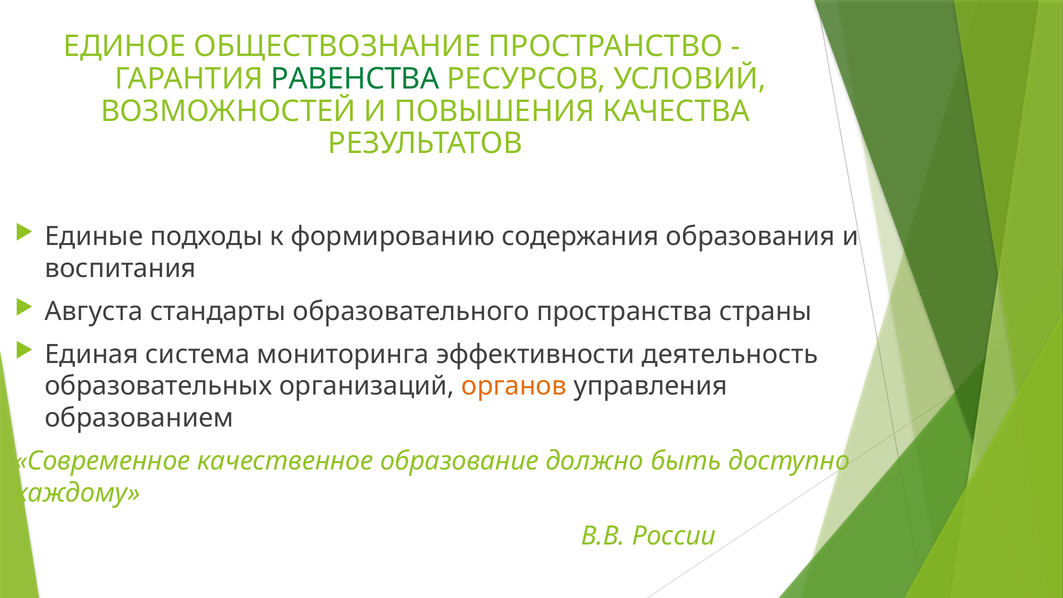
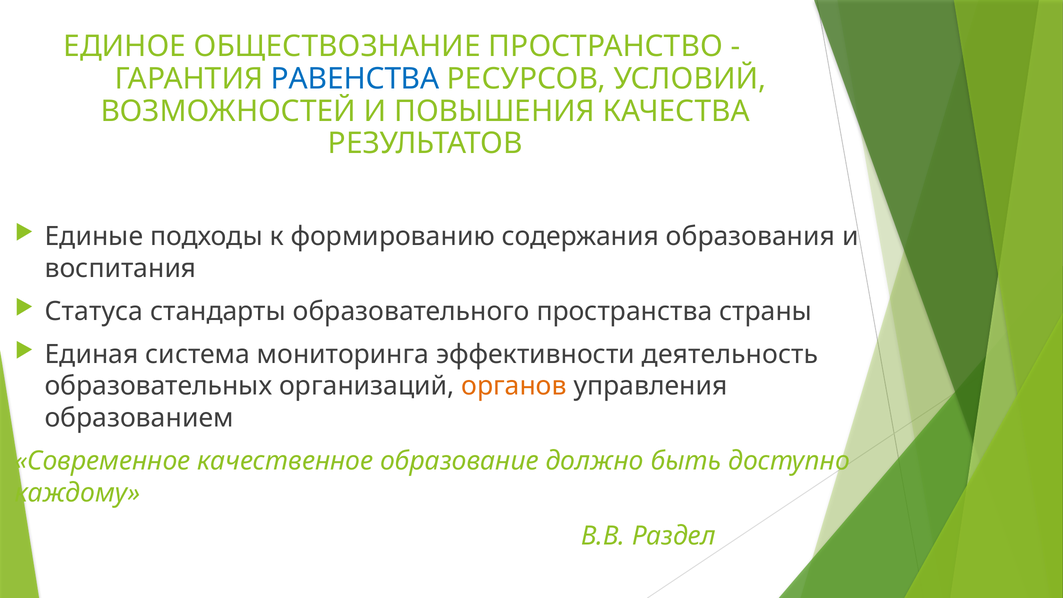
РАВЕНСТВА colour: green -> blue
Августа: Августа -> Статуса
России: России -> Раздел
